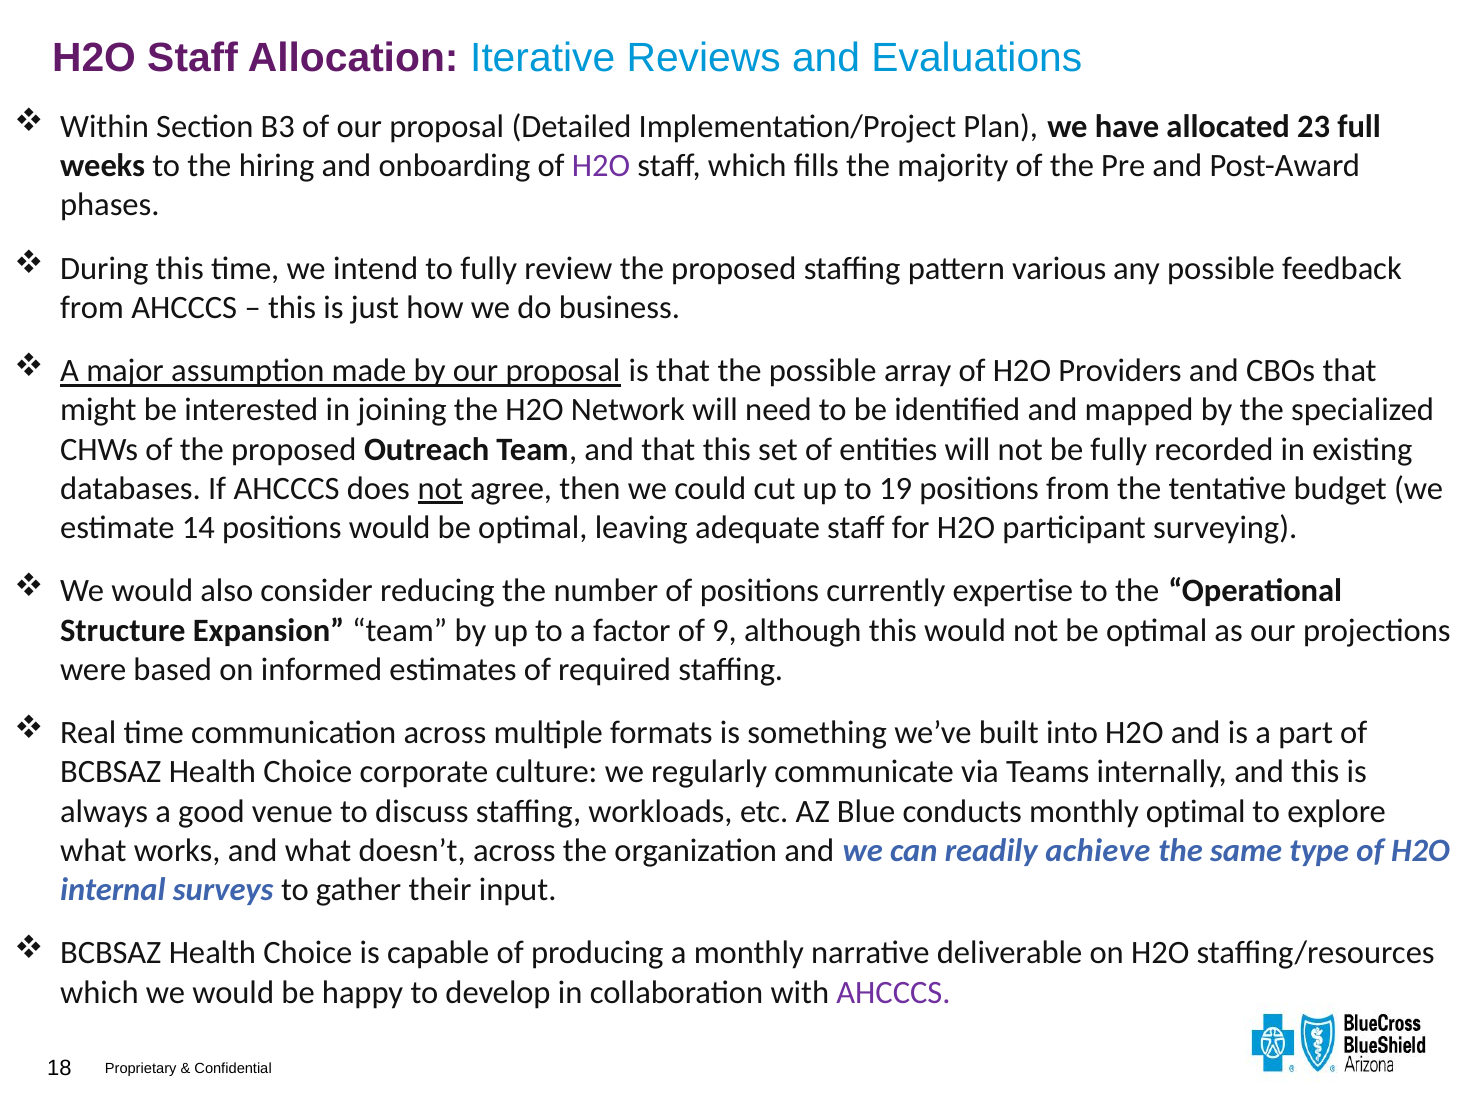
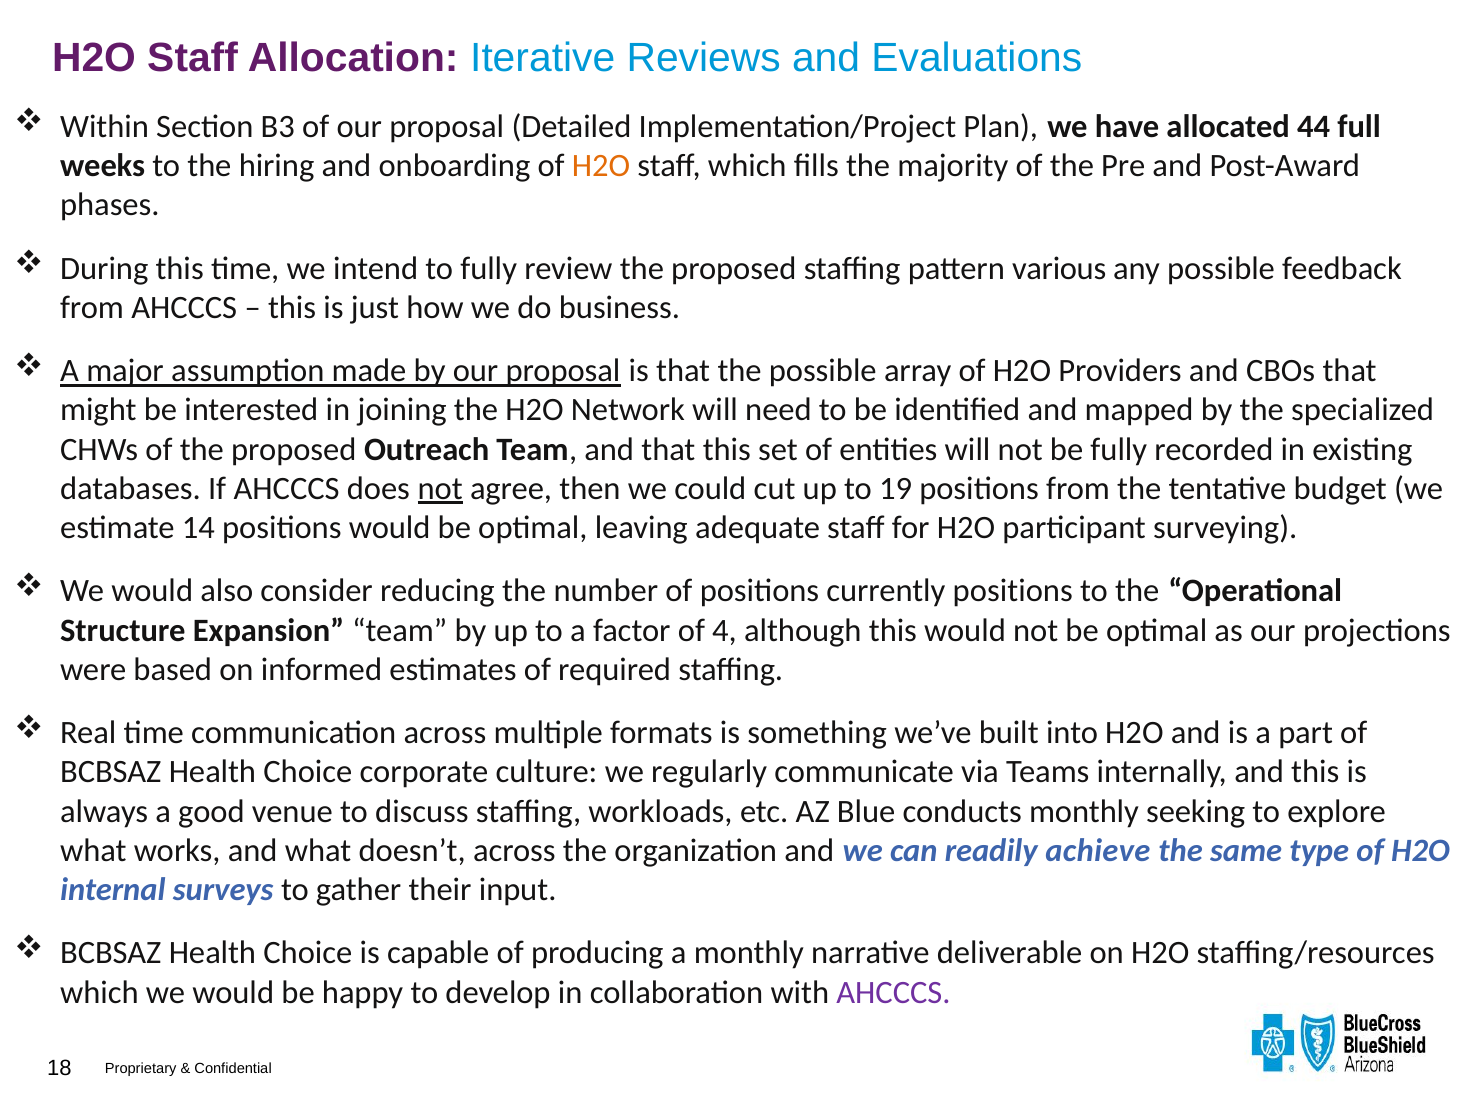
23: 23 -> 44
H2O at (601, 165) colour: purple -> orange
currently expertise: expertise -> positions
9: 9 -> 4
monthly optimal: optimal -> seeking
